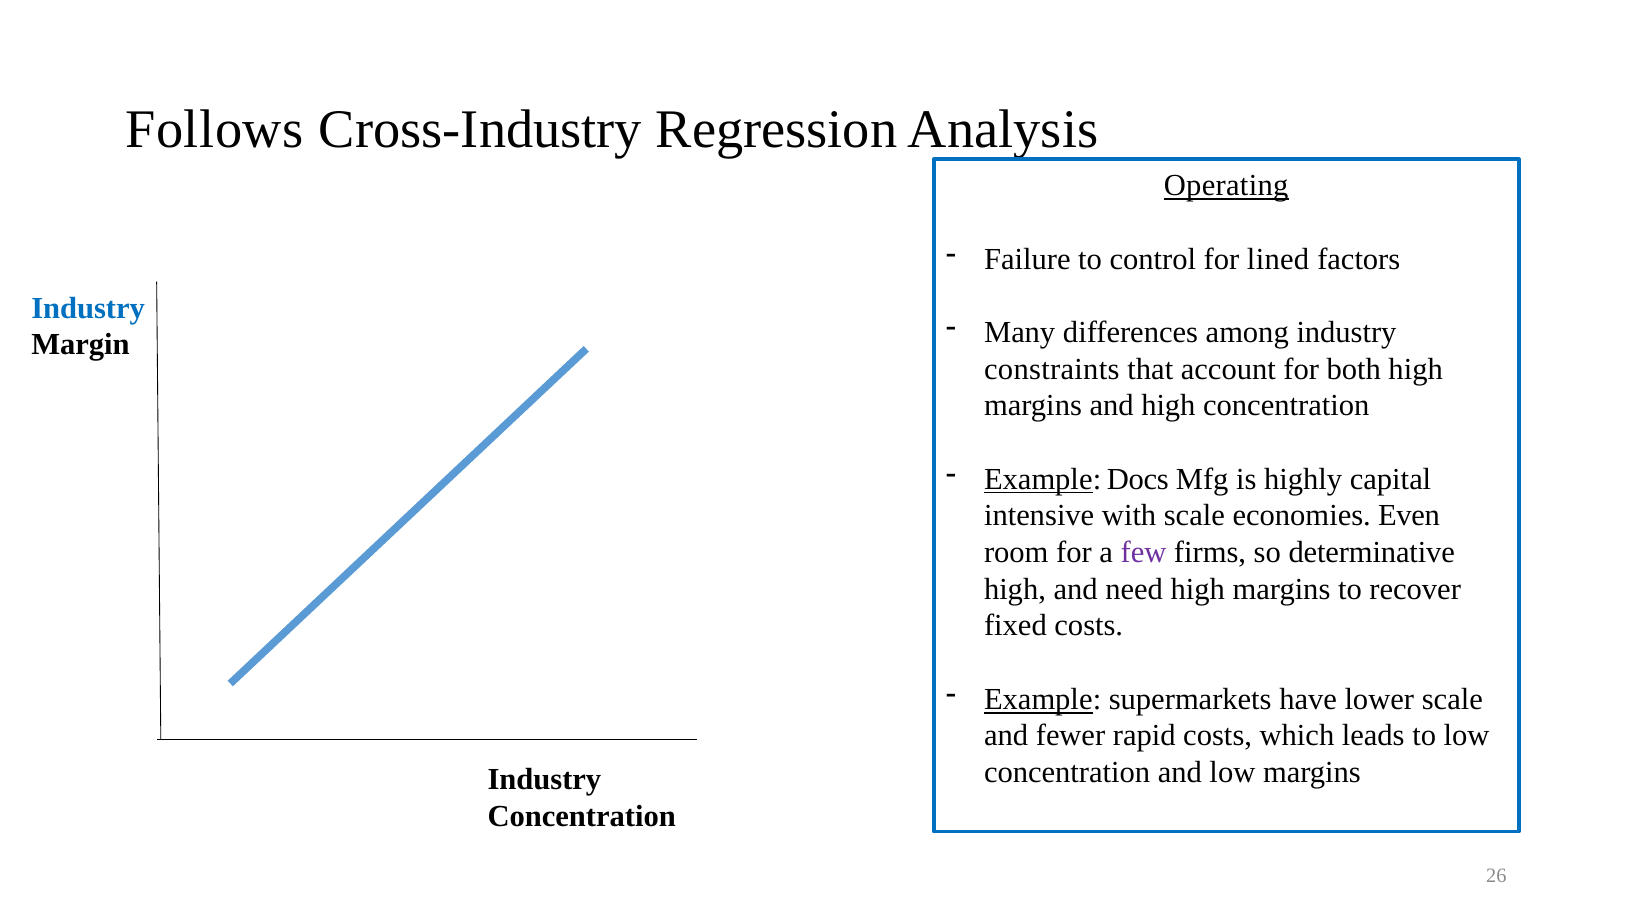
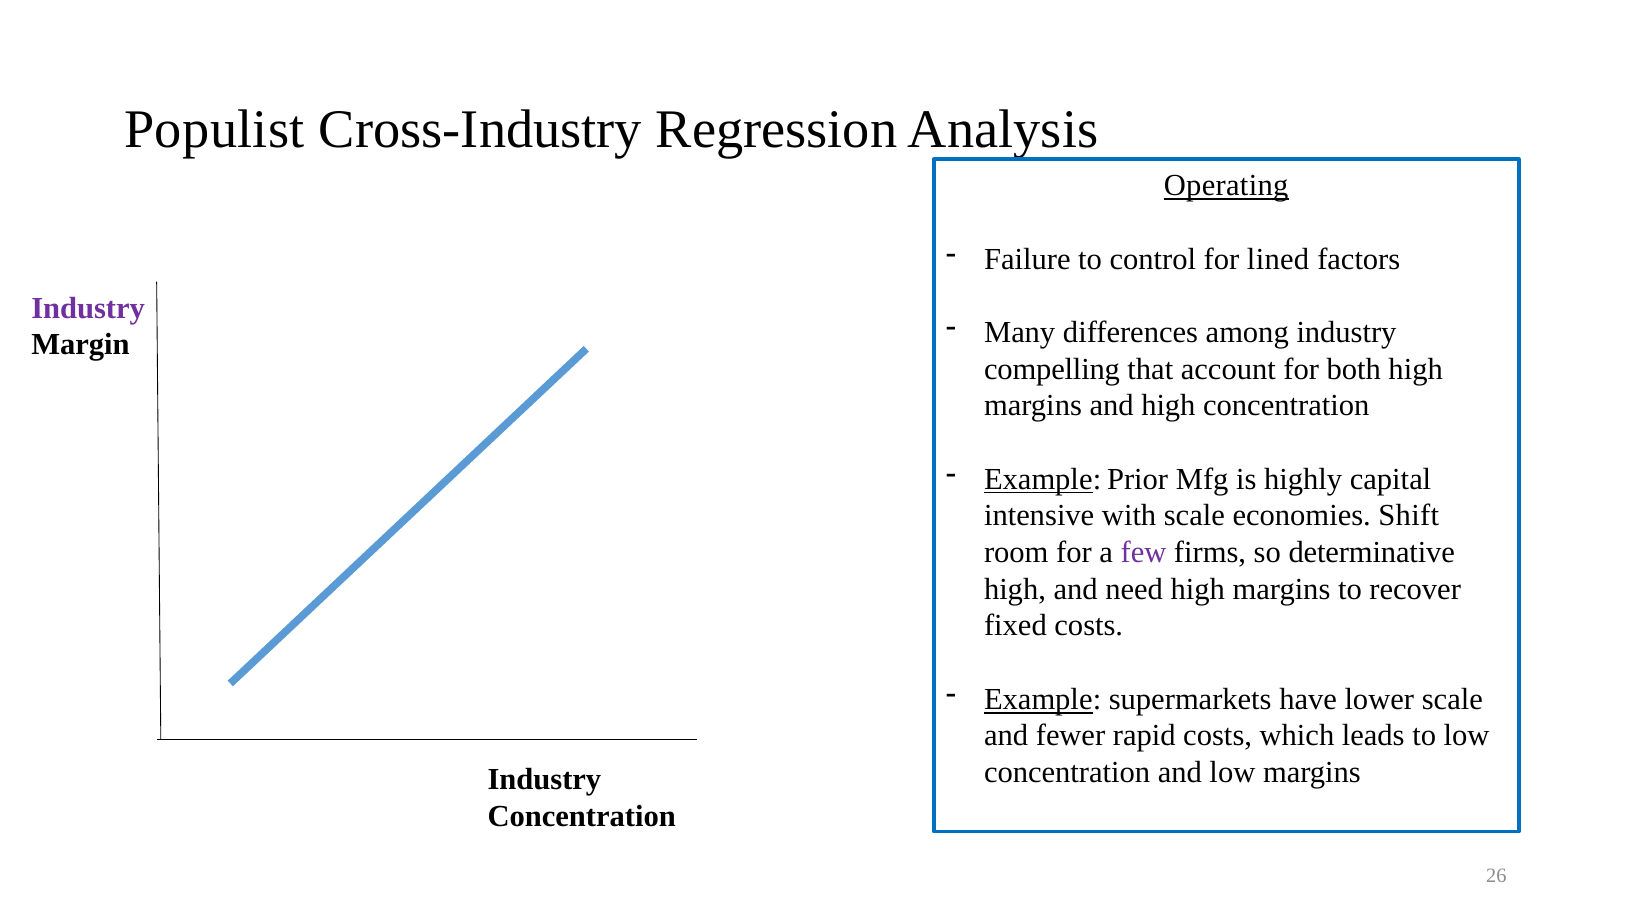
Follows: Follows -> Populist
Industry at (88, 308) colour: blue -> purple
constraints: constraints -> compelling
Docs: Docs -> Prior
Even: Even -> Shift
